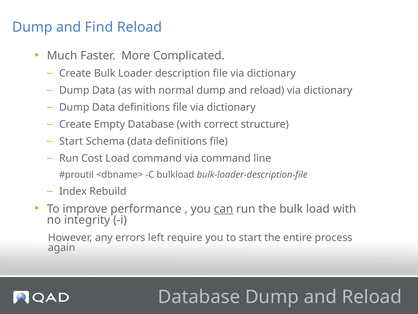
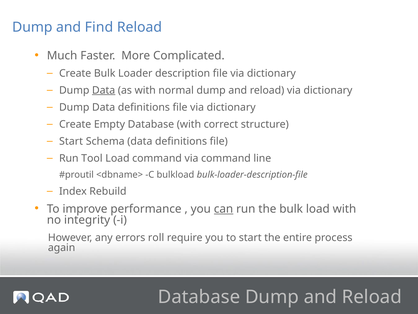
Data at (104, 90) underline: none -> present
Cost: Cost -> Tool
left: left -> roll
